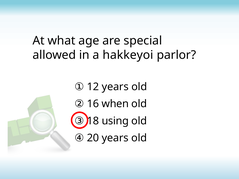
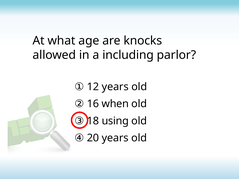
special: special -> knocks
hakkeyoi: hakkeyoi -> including
